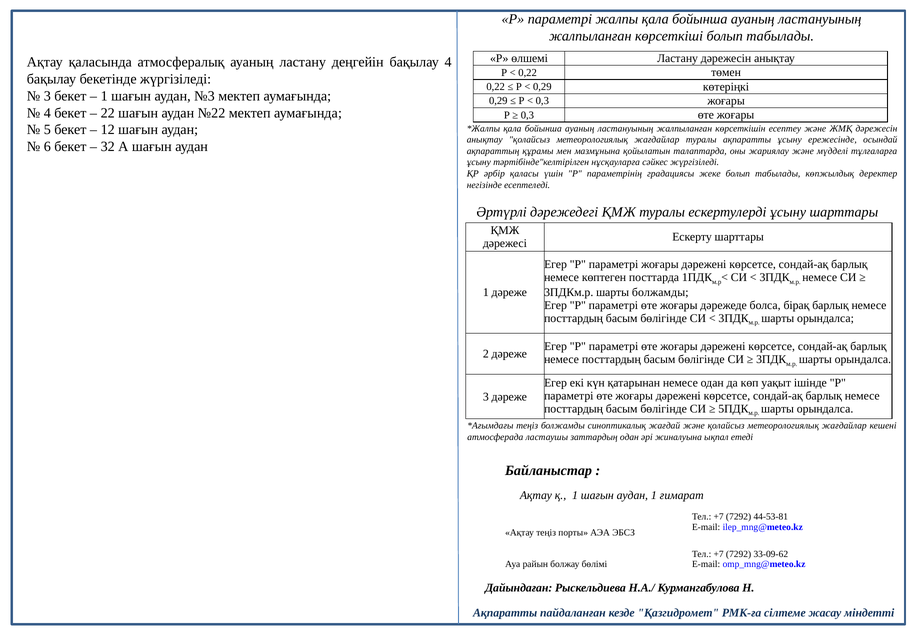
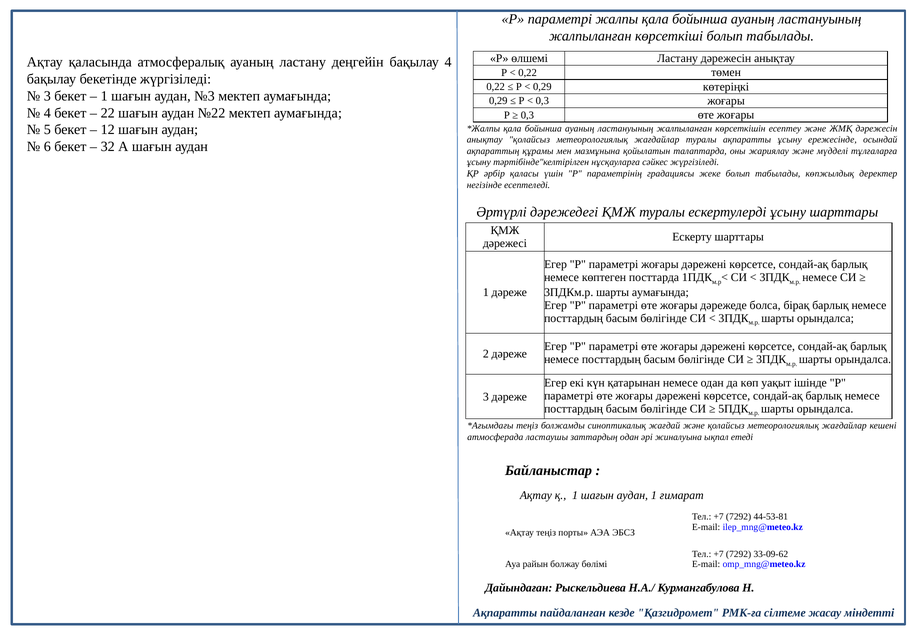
шарты болжамды: болжамды -> аумағында
